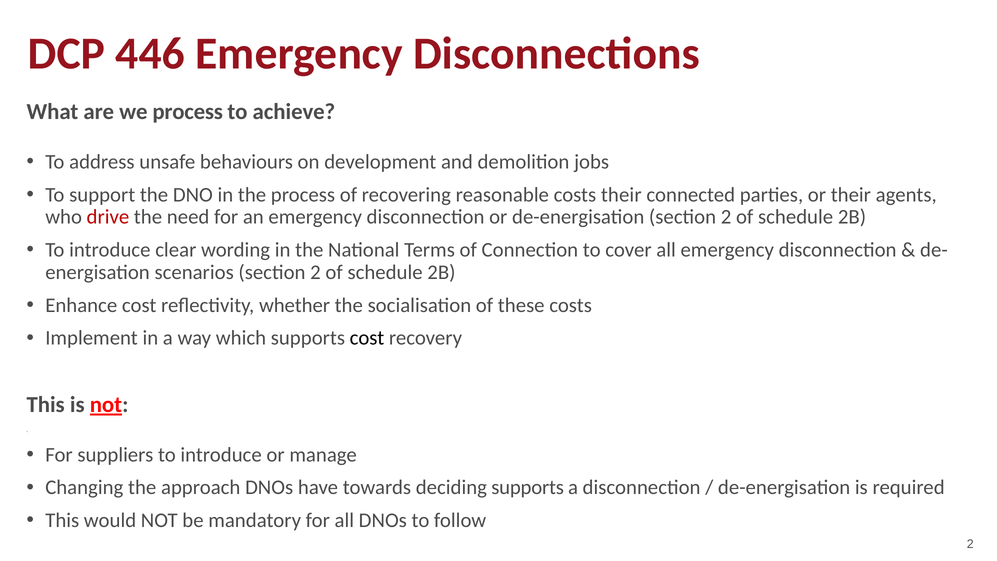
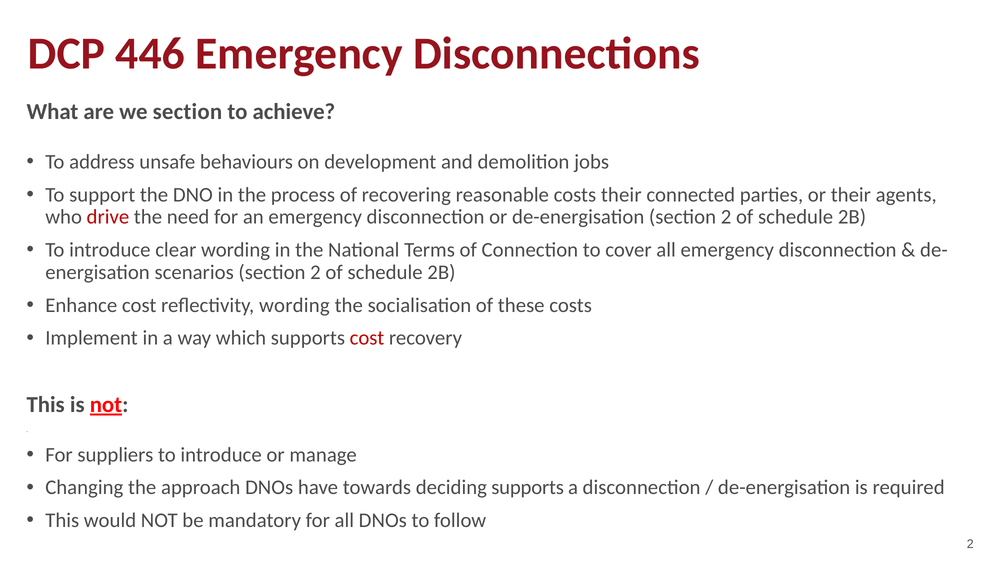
we process: process -> section
reflectivity whether: whether -> wording
cost at (367, 338) colour: black -> red
